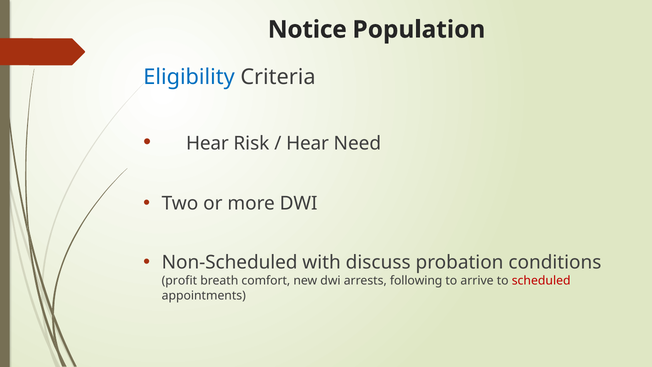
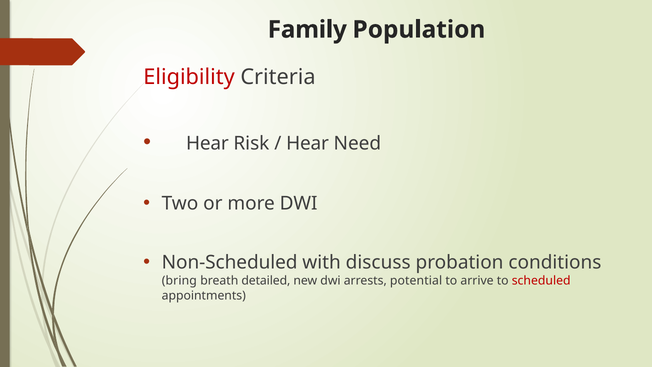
Notice: Notice -> Family
Eligibility colour: blue -> red
profit: profit -> bring
comfort: comfort -> detailed
following: following -> potential
